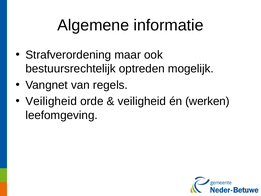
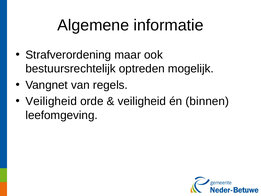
werken: werken -> binnen
